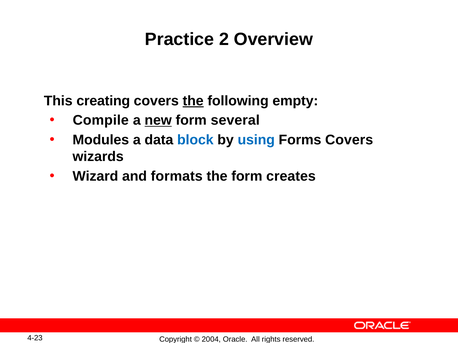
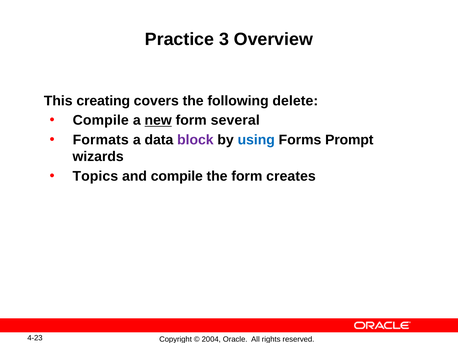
2: 2 -> 3
the at (193, 101) underline: present -> none
empty: empty -> delete
Modules: Modules -> Formats
block colour: blue -> purple
Forms Covers: Covers -> Prompt
Wizard: Wizard -> Topics
and formats: formats -> compile
